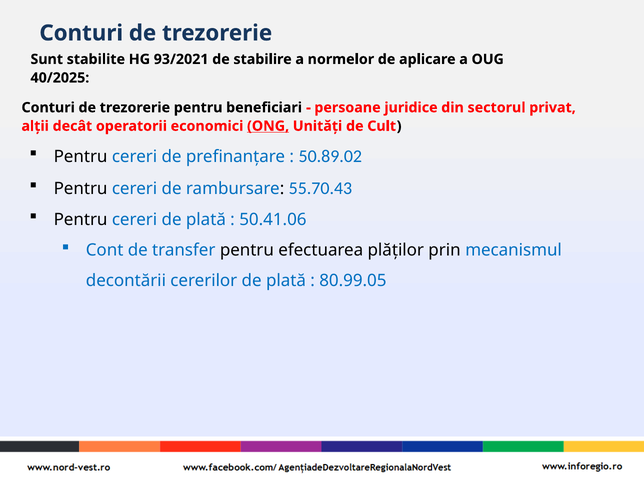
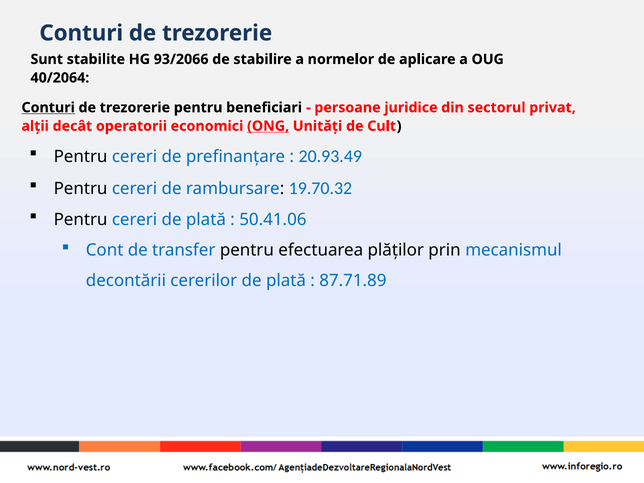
93/2021: 93/2021 -> 93/2066
40/2025: 40/2025 -> 40/2064
Conturi at (48, 108) underline: none -> present
50.89.02: 50.89.02 -> 20.93.49
55.70.43: 55.70.43 -> 19.70.32
80.99.05: 80.99.05 -> 87.71.89
